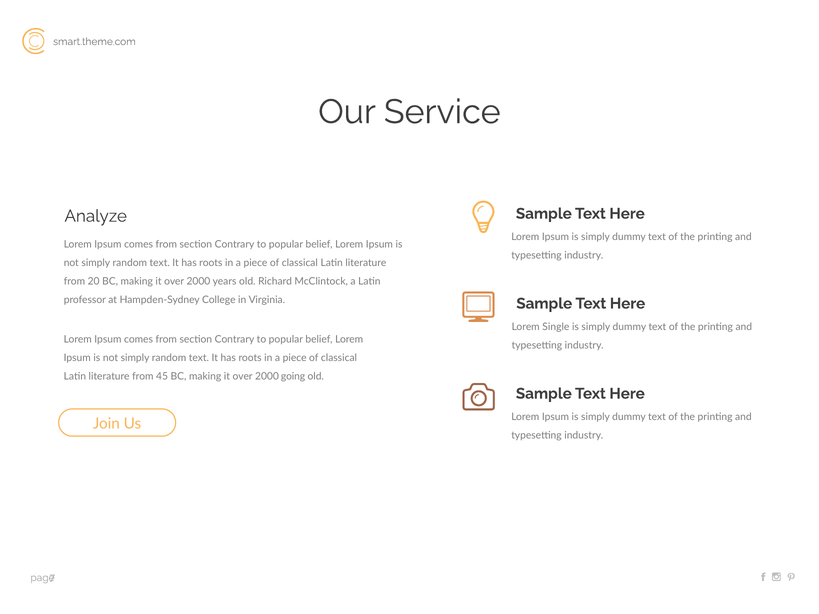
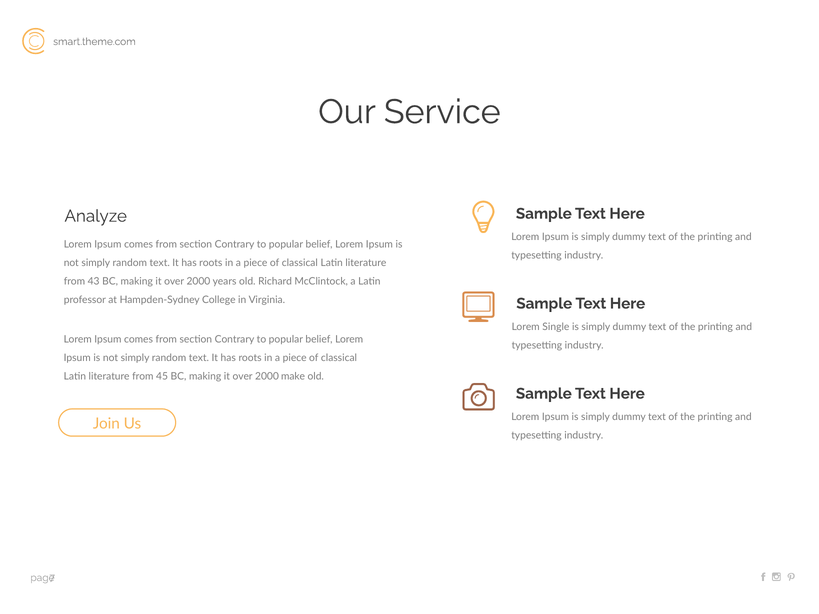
20: 20 -> 43
going: going -> make
